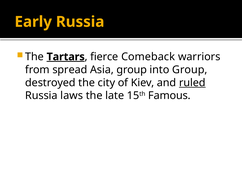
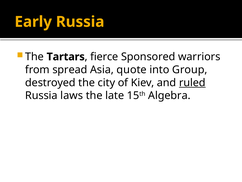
Tartars underline: present -> none
Comeback: Comeback -> Sponsored
Asia group: group -> quote
Famous: Famous -> Algebra
